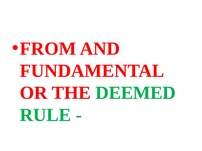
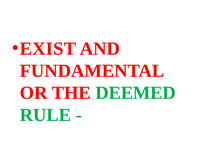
FROM: FROM -> EXIST
